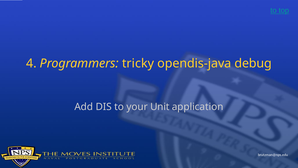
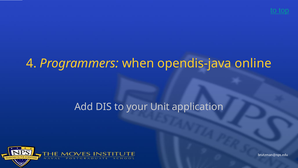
tricky: tricky -> when
debug: debug -> online
